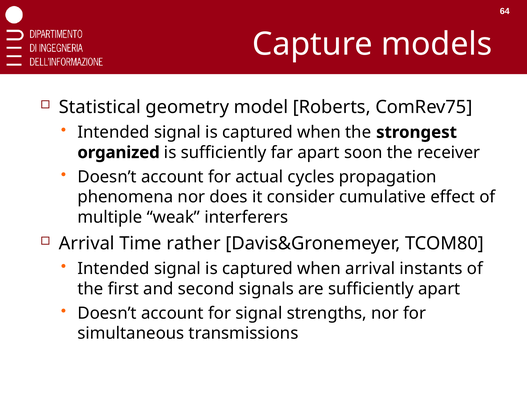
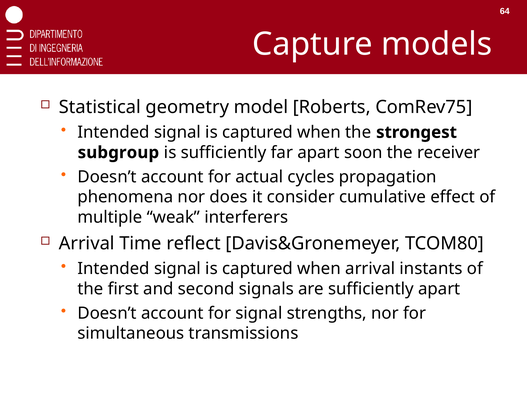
organized: organized -> subgroup
rather: rather -> reflect
